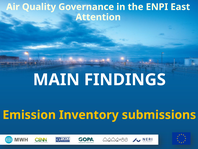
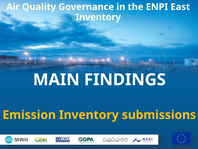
Attention at (98, 17): Attention -> Inventory
